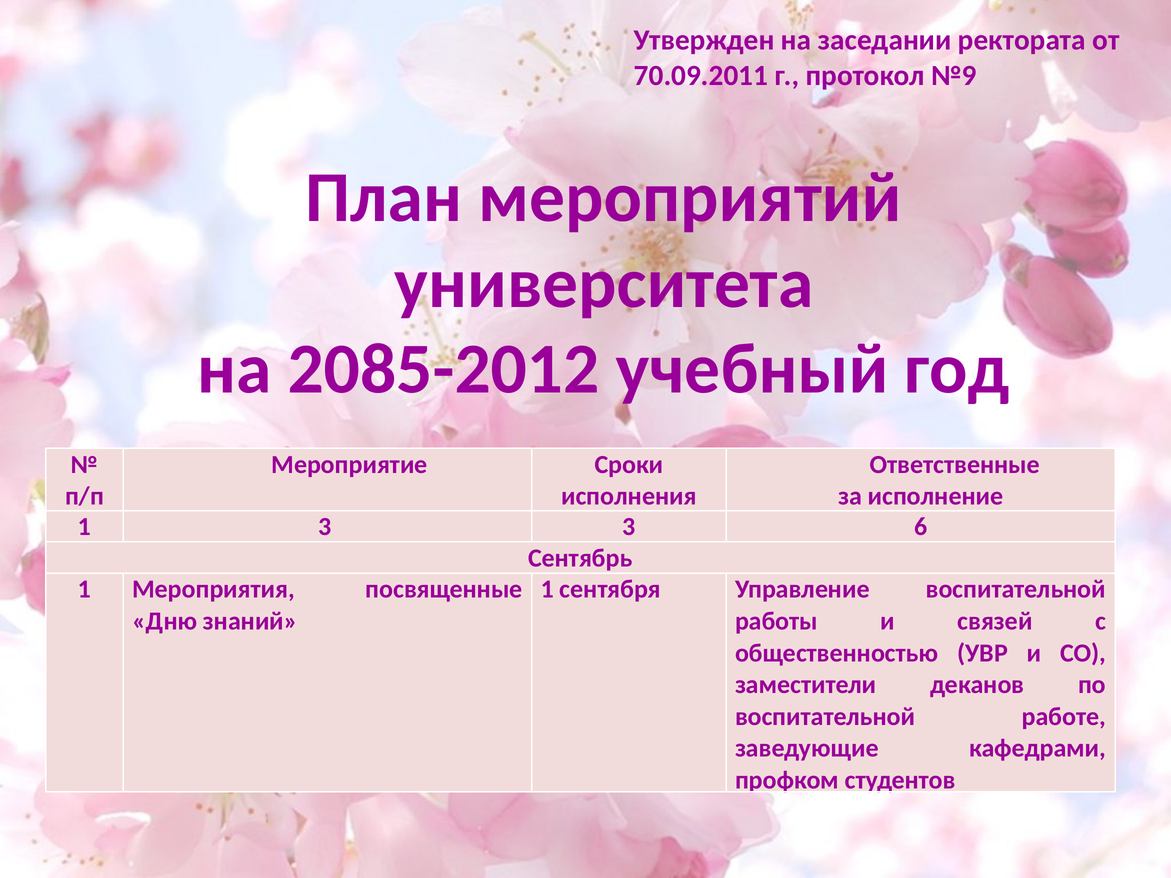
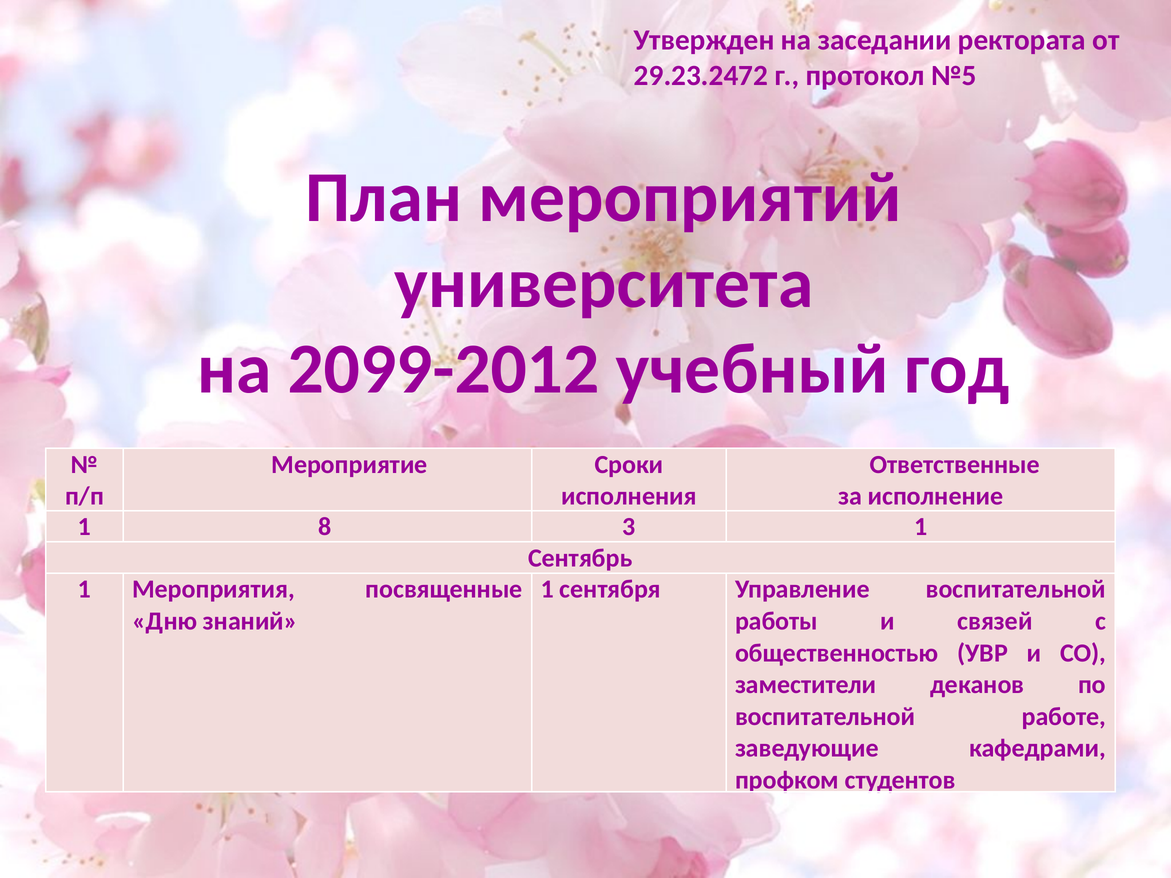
70.09.2011: 70.09.2011 -> 29.23.2472
№9: №9 -> №5
2085-2012: 2085-2012 -> 2099-2012
1 3: 3 -> 8
3 6: 6 -> 1
